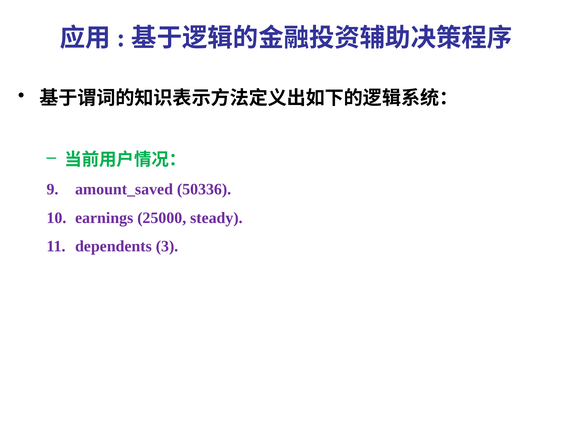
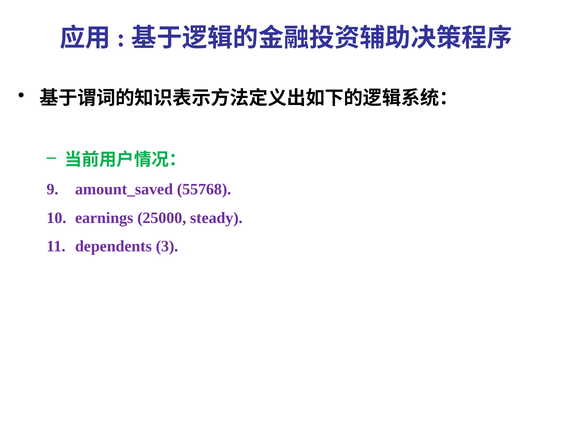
50336: 50336 -> 55768
